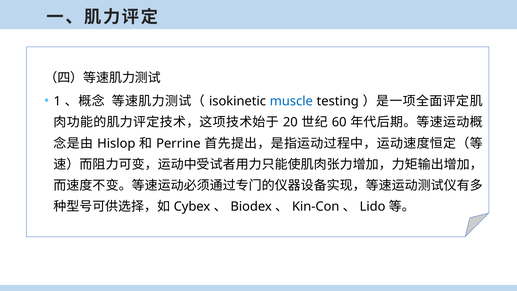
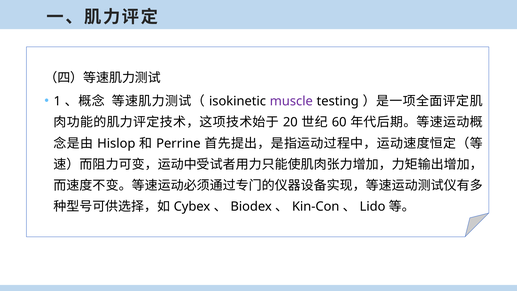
muscle colour: blue -> purple
